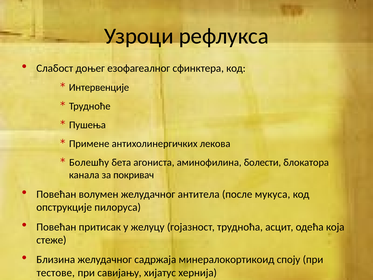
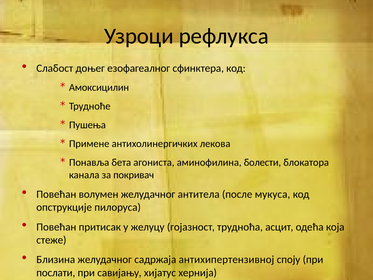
Интервенције: Интервенције -> Амоксицилин
Болешћу: Болешћу -> Понавља
минералокортикоид: минералокортикоид -> антихипертензивној
тестове: тестове -> послати
